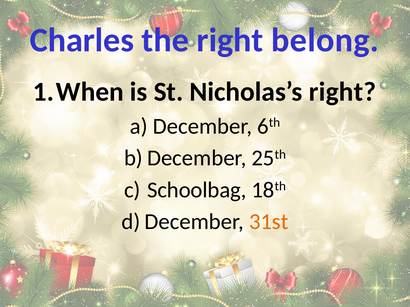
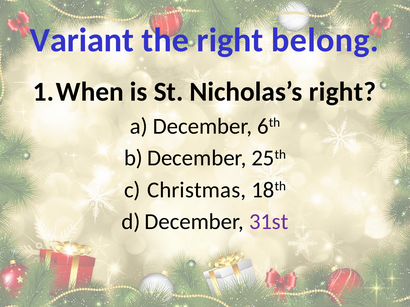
Charles: Charles -> Variant
Schoolbag: Schoolbag -> Christmas
31st colour: orange -> purple
